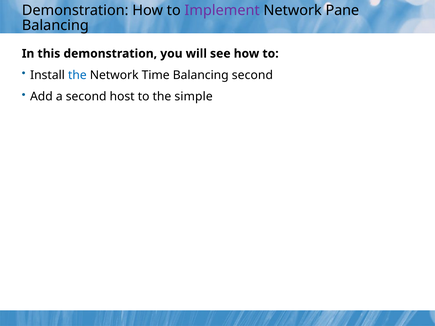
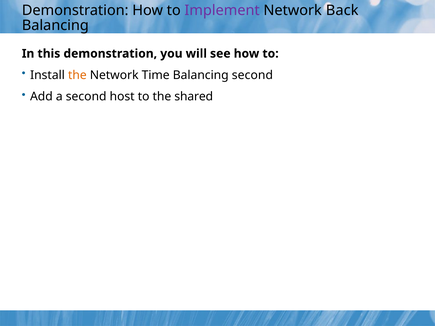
Pane: Pane -> Back
the at (77, 75) colour: blue -> orange
simple: simple -> shared
